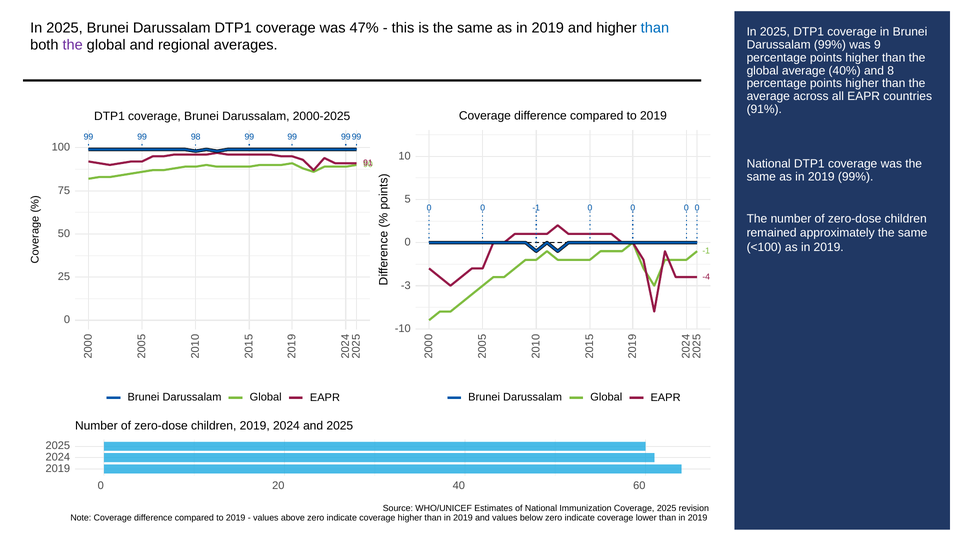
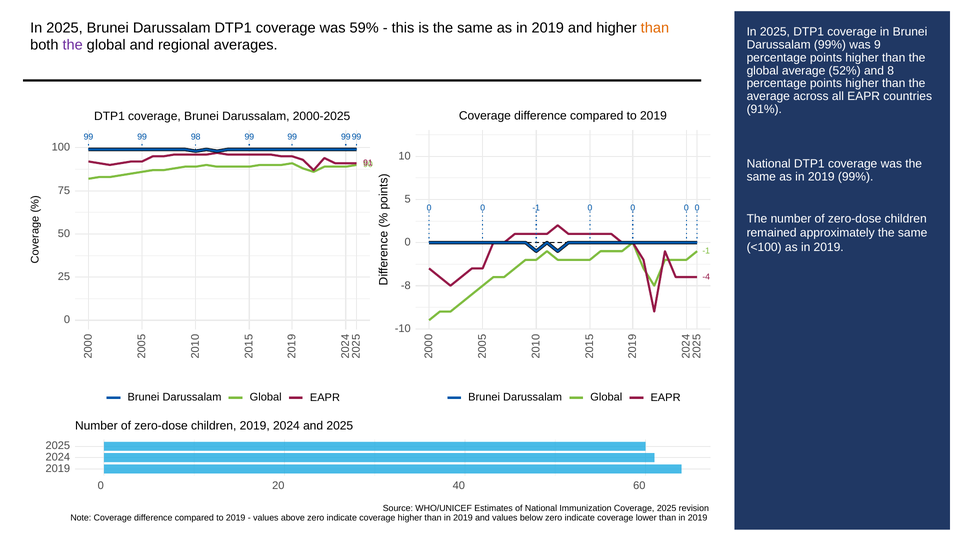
47%: 47% -> 59%
than at (655, 28) colour: blue -> orange
40%: 40% -> 52%
-3: -3 -> -8
